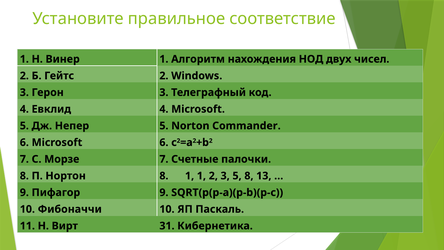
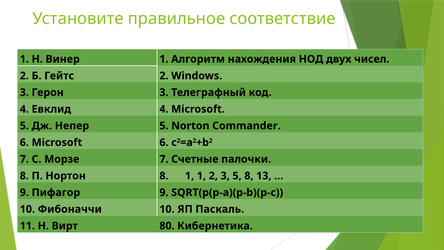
31: 31 -> 80
